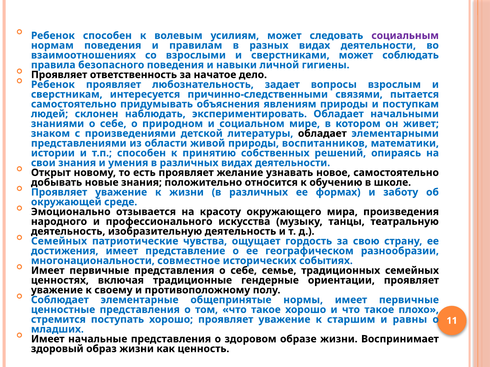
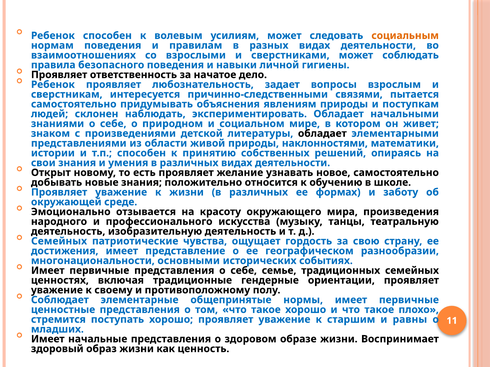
социальным colour: purple -> orange
воспитанников: воспитанников -> наклонностями
совместное: совместное -> основными
